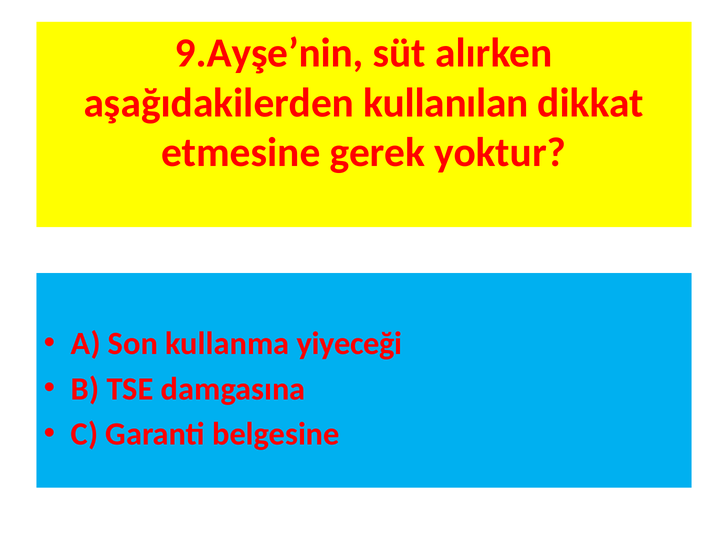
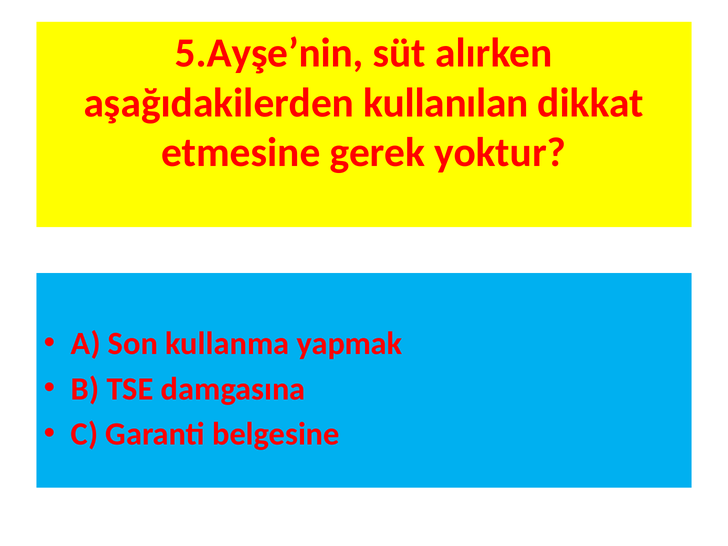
9.Ayşe’nin: 9.Ayşe’nin -> 5.Ayşe’nin
yiyeceği: yiyeceği -> yapmak
